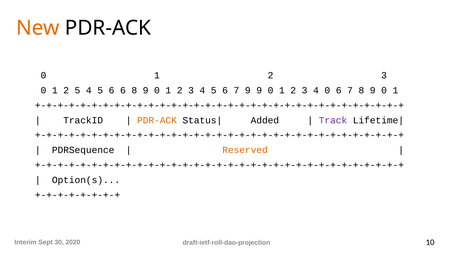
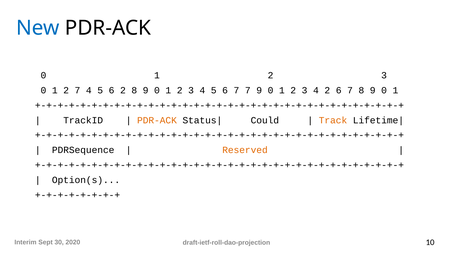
New colour: orange -> blue
2 5: 5 -> 7
6 6: 6 -> 2
7 9: 9 -> 7
4 0: 0 -> 2
Added: Added -> Could
Track colour: purple -> orange
